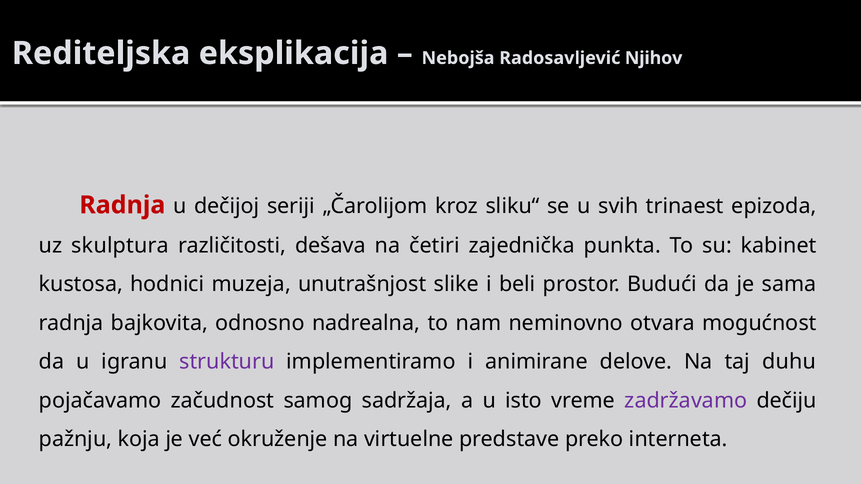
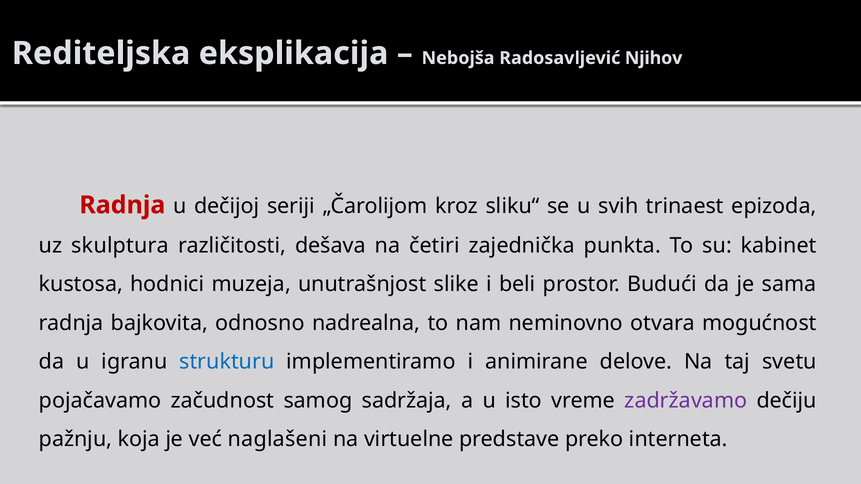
strukturu colour: purple -> blue
duhu: duhu -> svetu
okruženje: okruženje -> naglašeni
